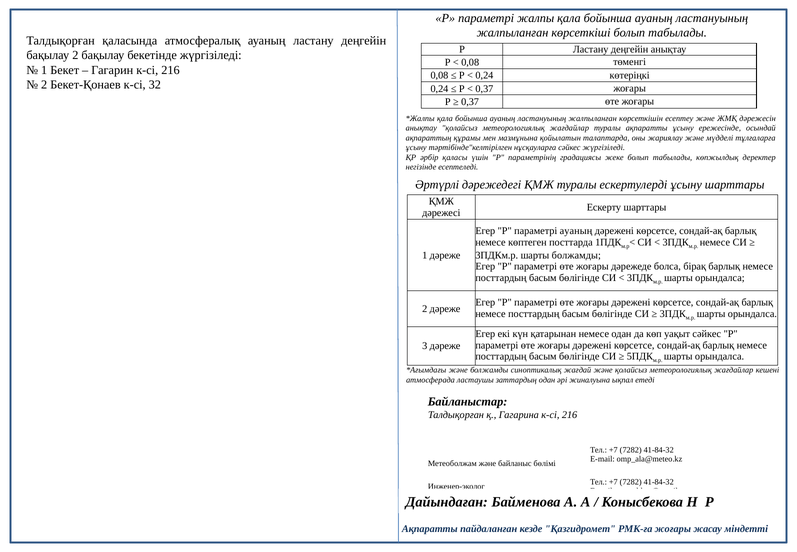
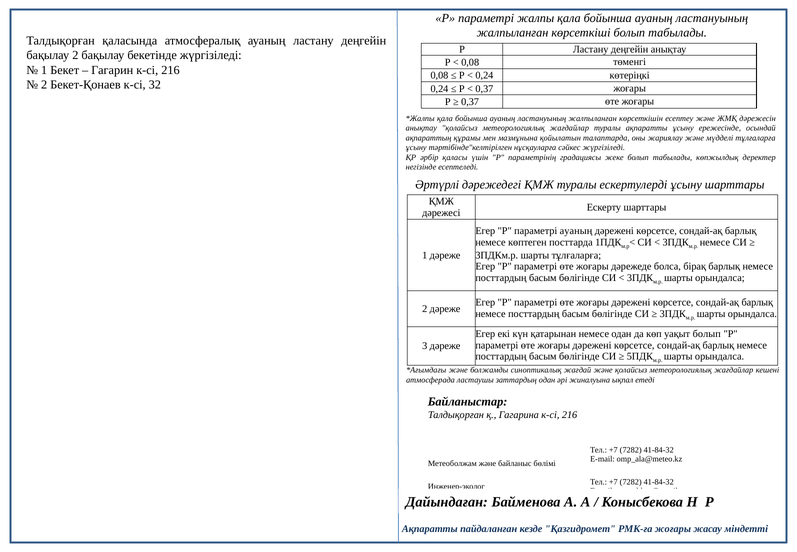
шарты болжамды: болжамды -> тұлғаларға
уақыт сәйкес: сәйкес -> болып
